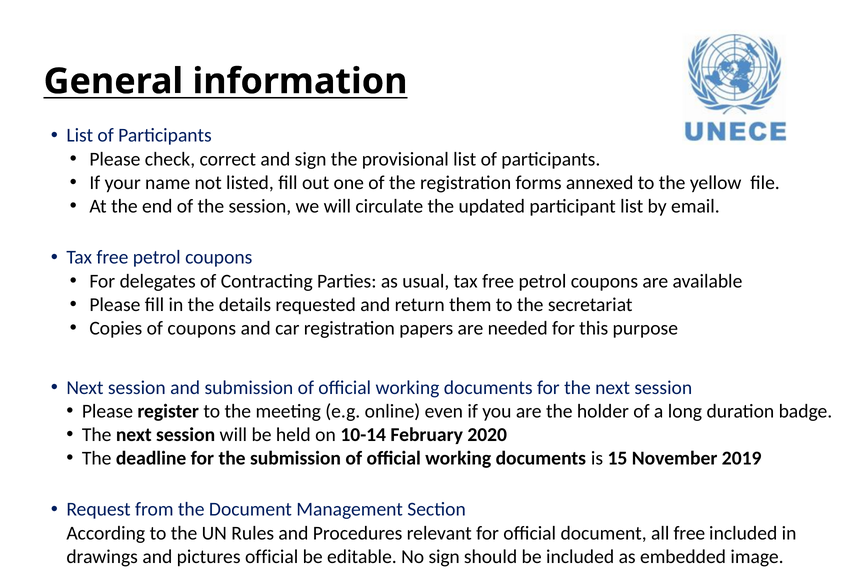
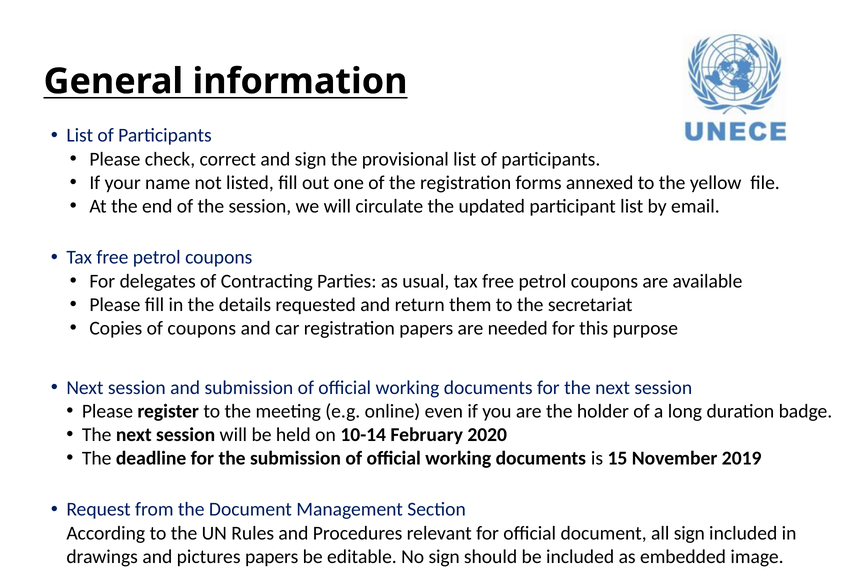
all free: free -> sign
pictures official: official -> papers
